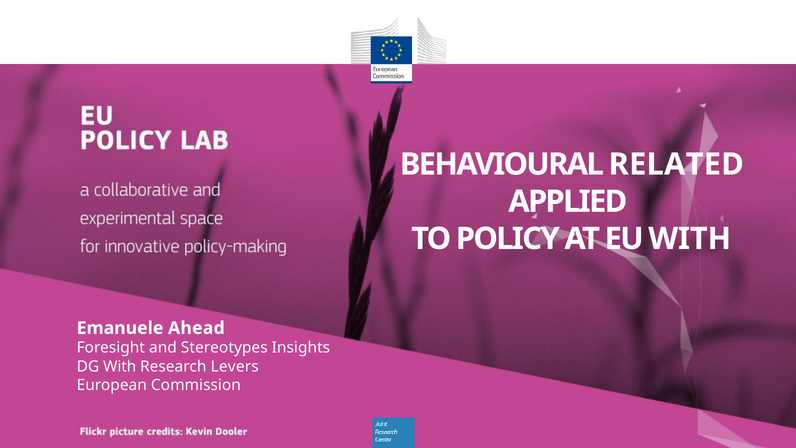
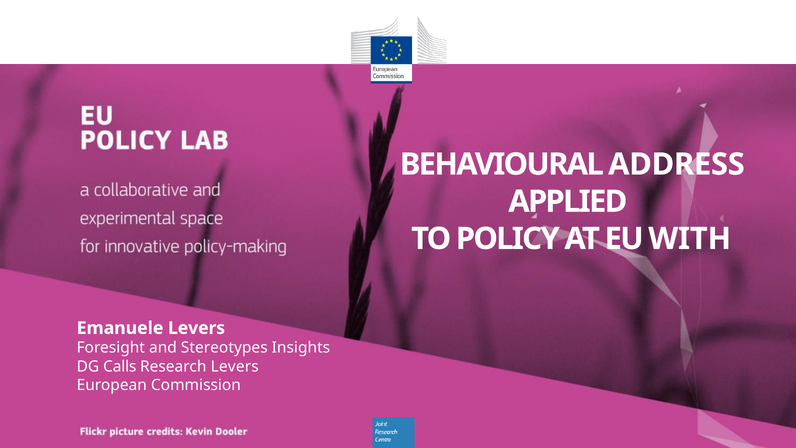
RELATED: RELATED -> ADDRESS
Emanuele Ahead: Ahead -> Levers
DG With: With -> Calls
